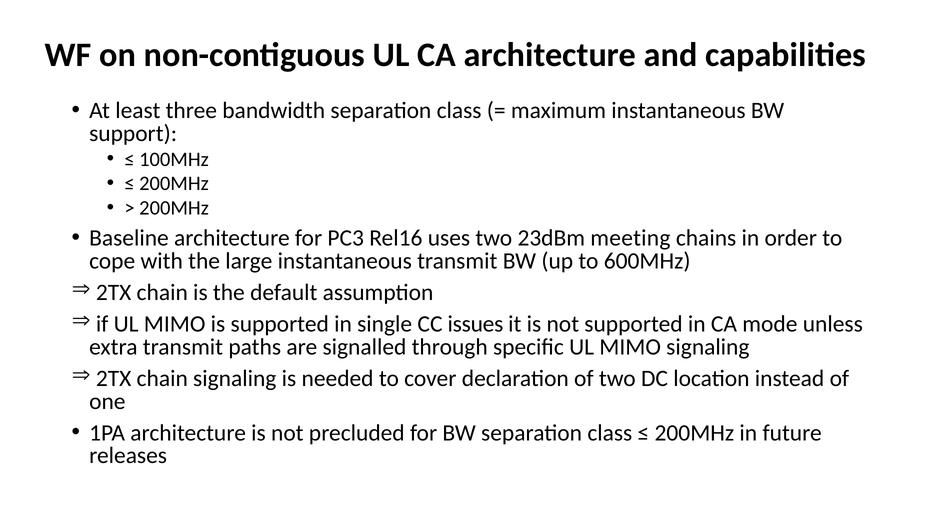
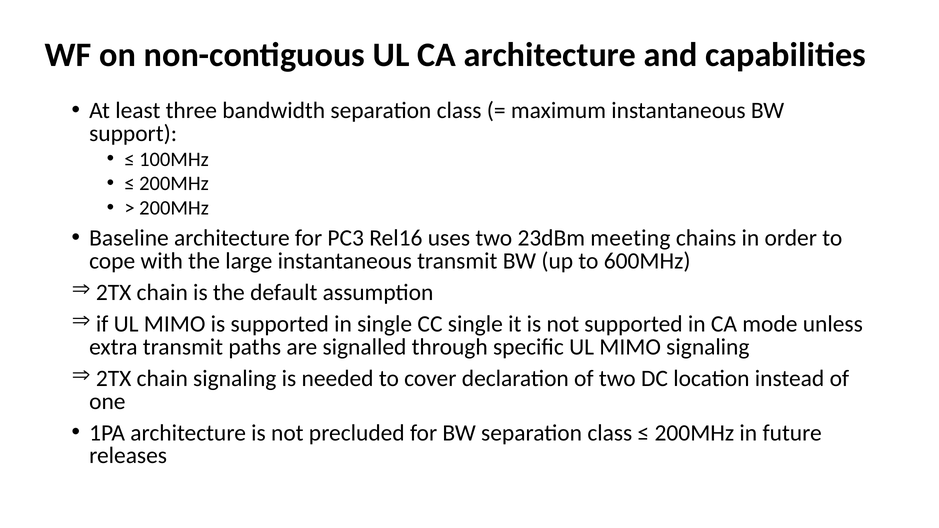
CC issues: issues -> single
